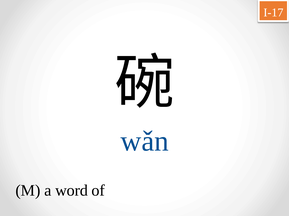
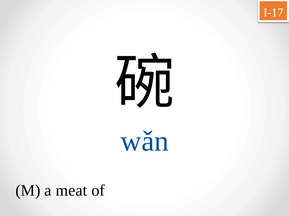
word: word -> meat
